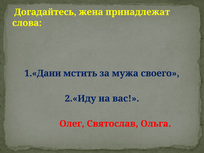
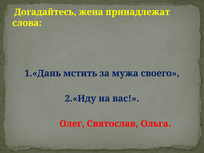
1.«Дани: 1.«Дани -> 1.«Дань
